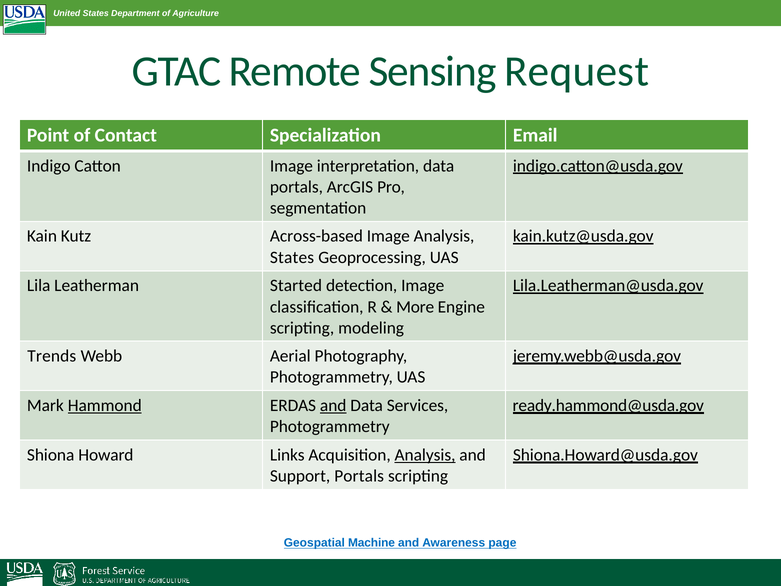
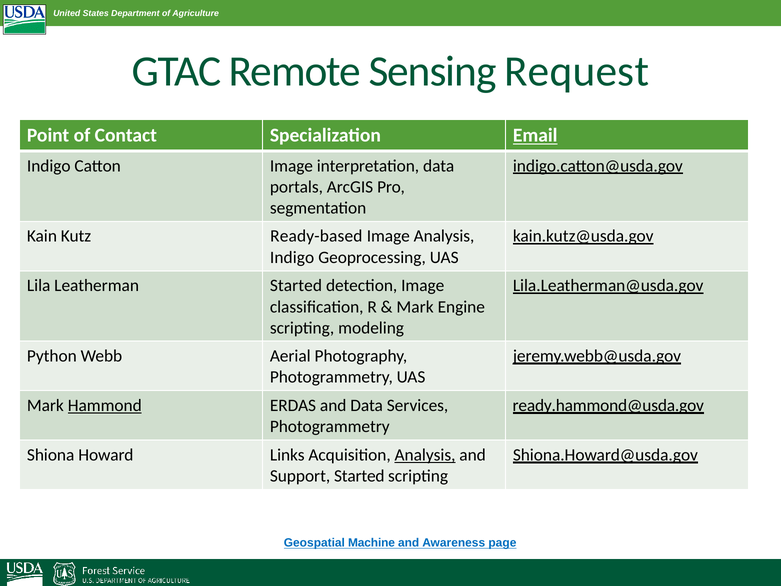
Email underline: none -> present
Across-based: Across-based -> Ready-based
States at (292, 257): States -> Indigo
More at (415, 307): More -> Mark
Trends: Trends -> Python
and at (333, 405) underline: present -> none
Support Portals: Portals -> Started
